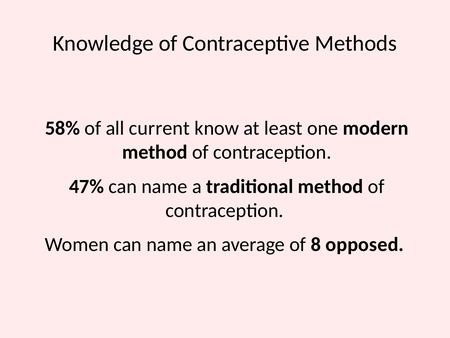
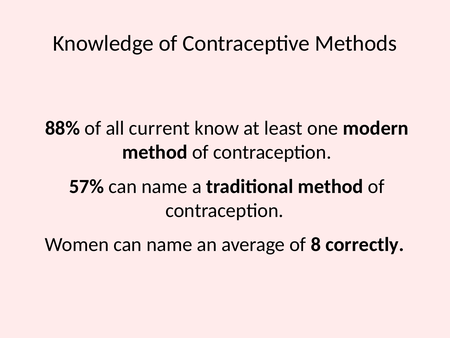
58%: 58% -> 88%
47%: 47% -> 57%
opposed: opposed -> correctly
